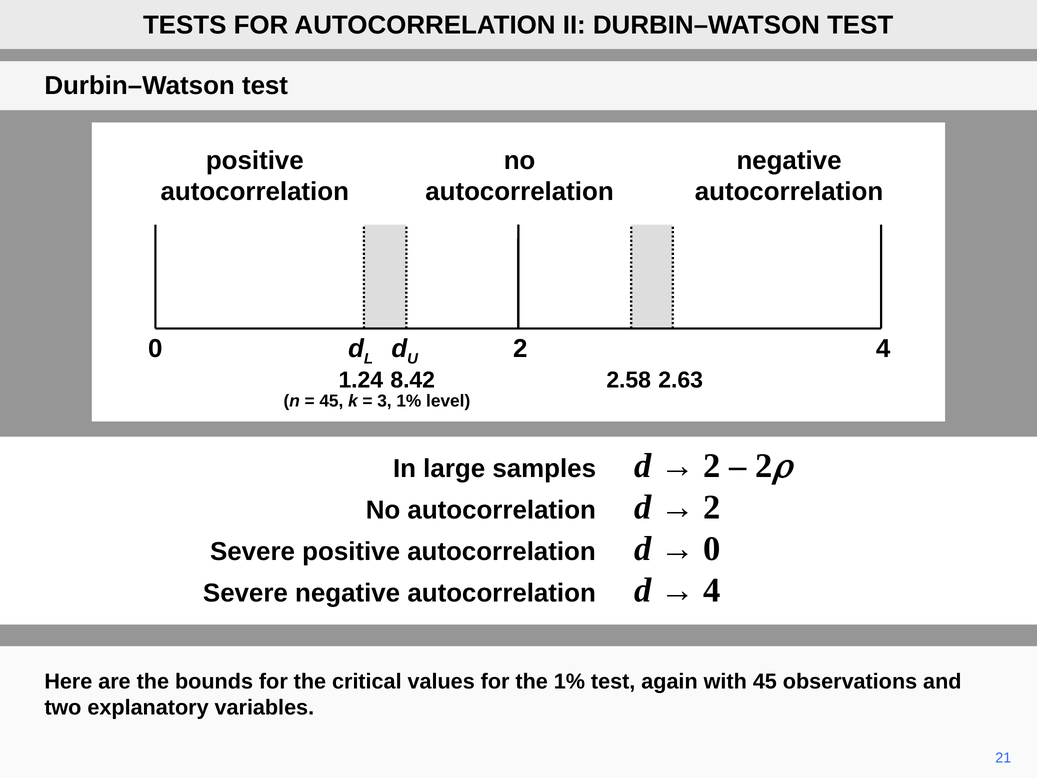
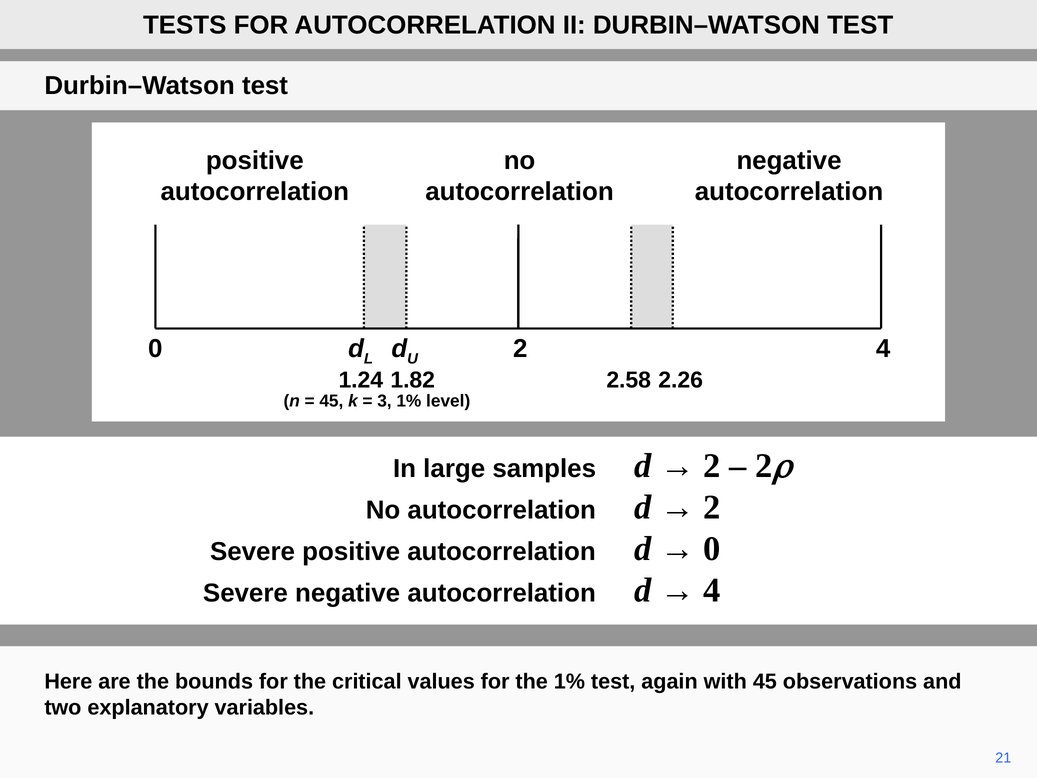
8.42: 8.42 -> 1.82
2.63: 2.63 -> 2.26
